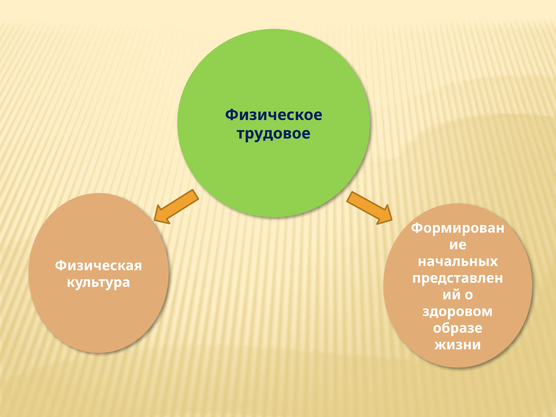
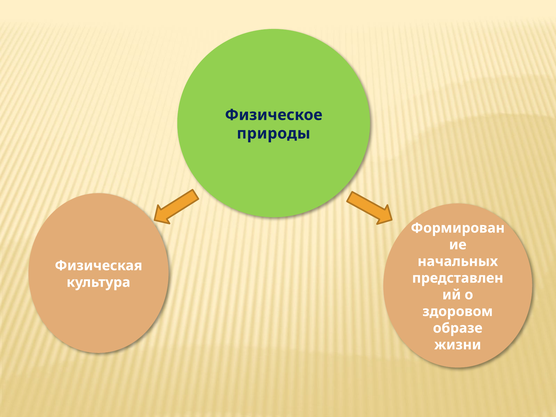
трудовое: трудовое -> природы
